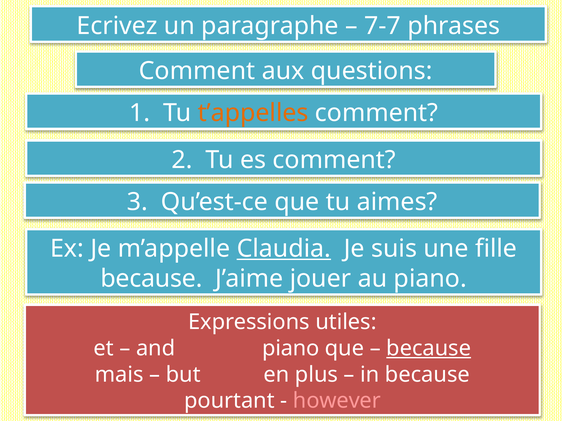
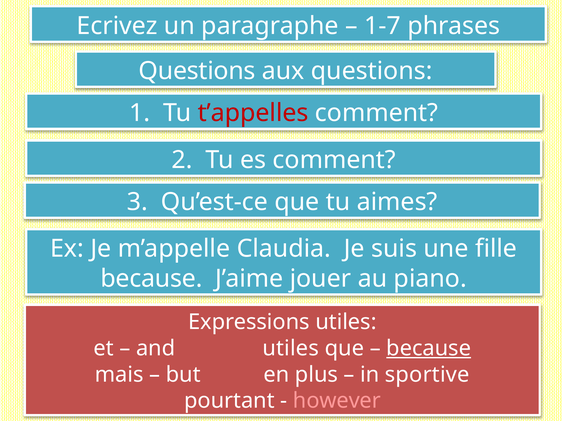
7-7: 7-7 -> 1-7
Comment at (197, 71): Comment -> Questions
t’appelles colour: orange -> red
Claudia underline: present -> none
and piano: piano -> utiles
in because: because -> sportive
